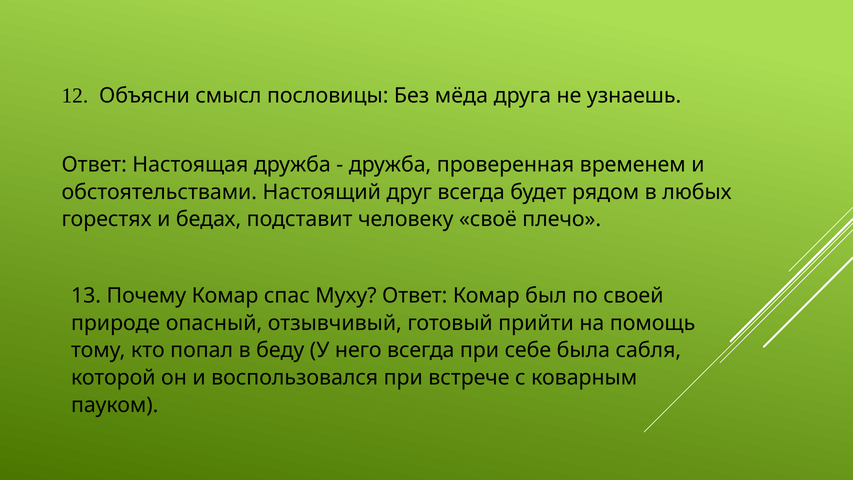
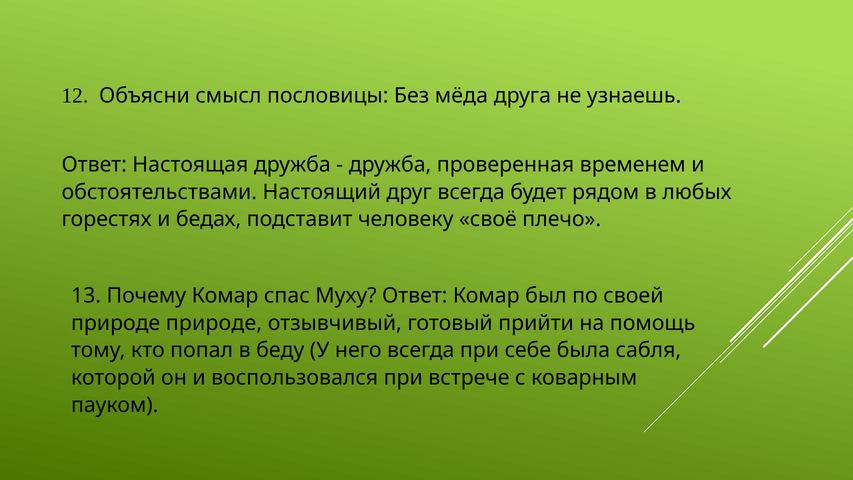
природе опасный: опасный -> природе
